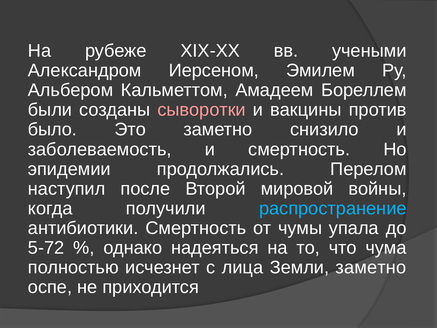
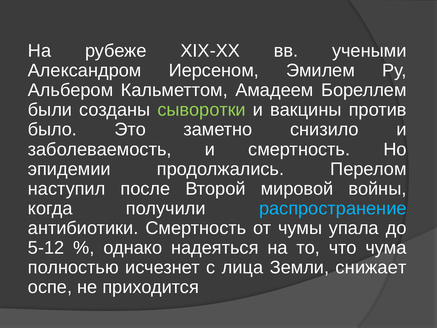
сыворотки colour: pink -> light green
5-72: 5-72 -> 5-12
Земли заметно: заметно -> снижает
